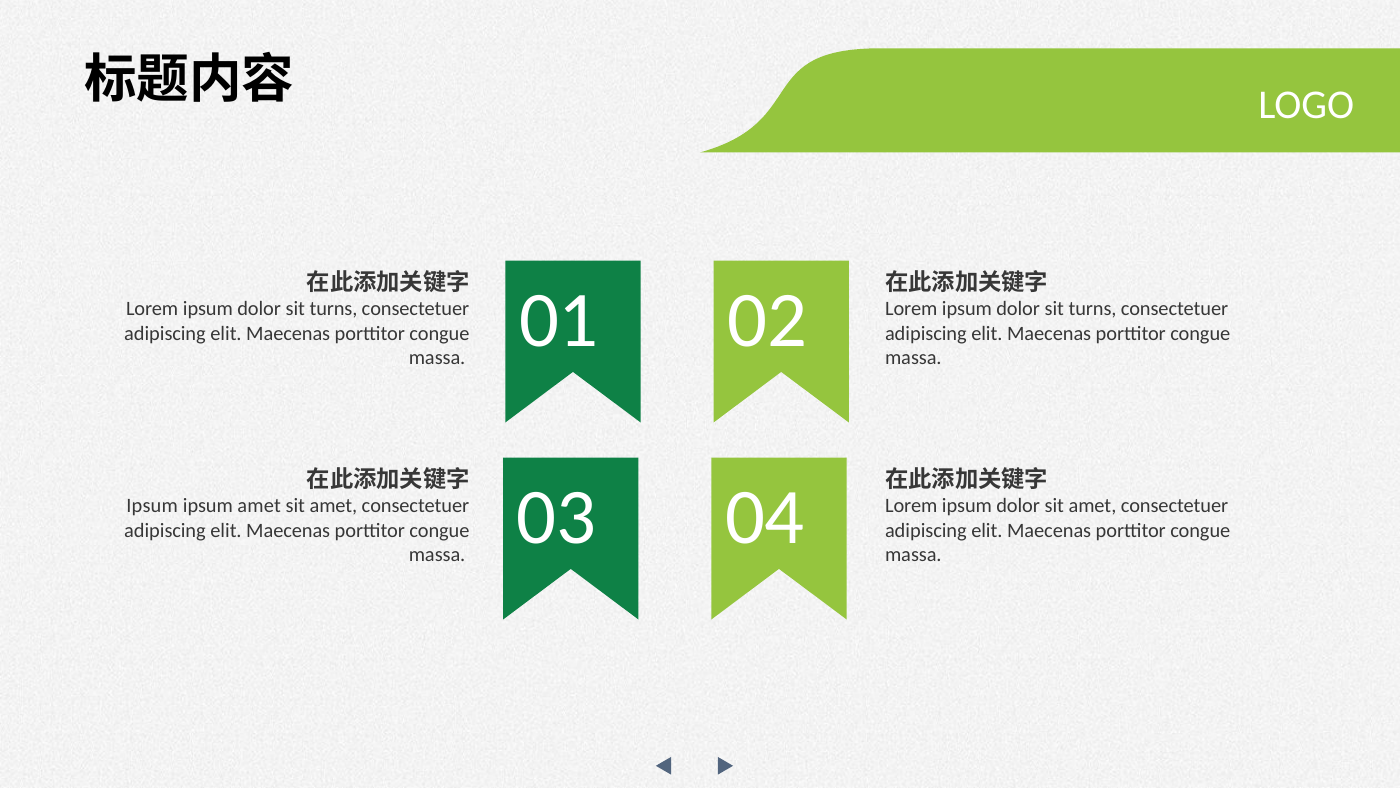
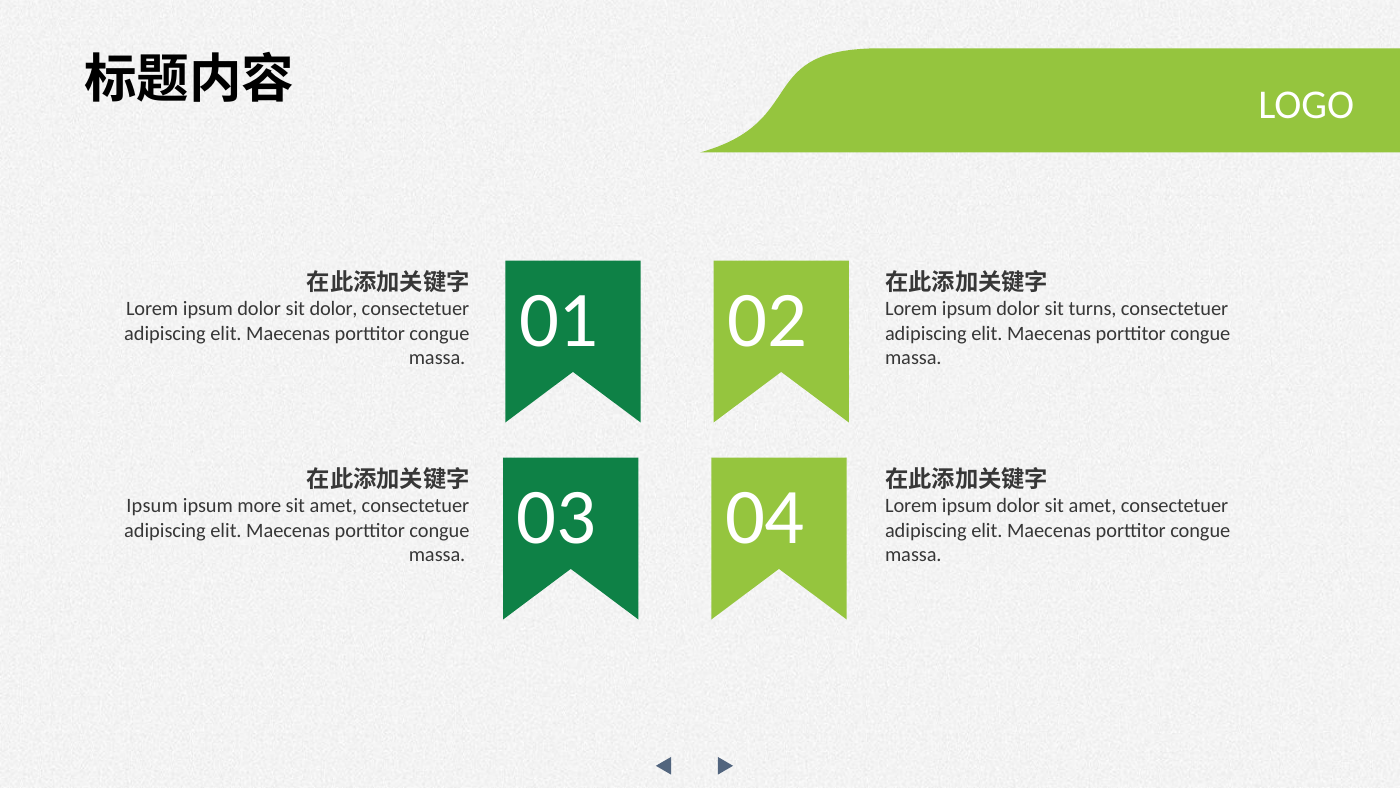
turns at (334, 309): turns -> dolor
ipsum amet: amet -> more
